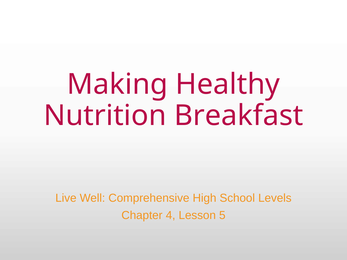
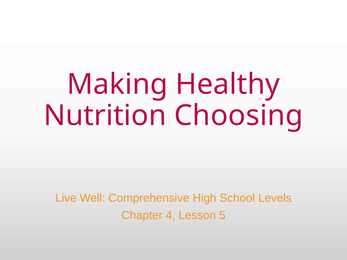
Breakfast: Breakfast -> Choosing
